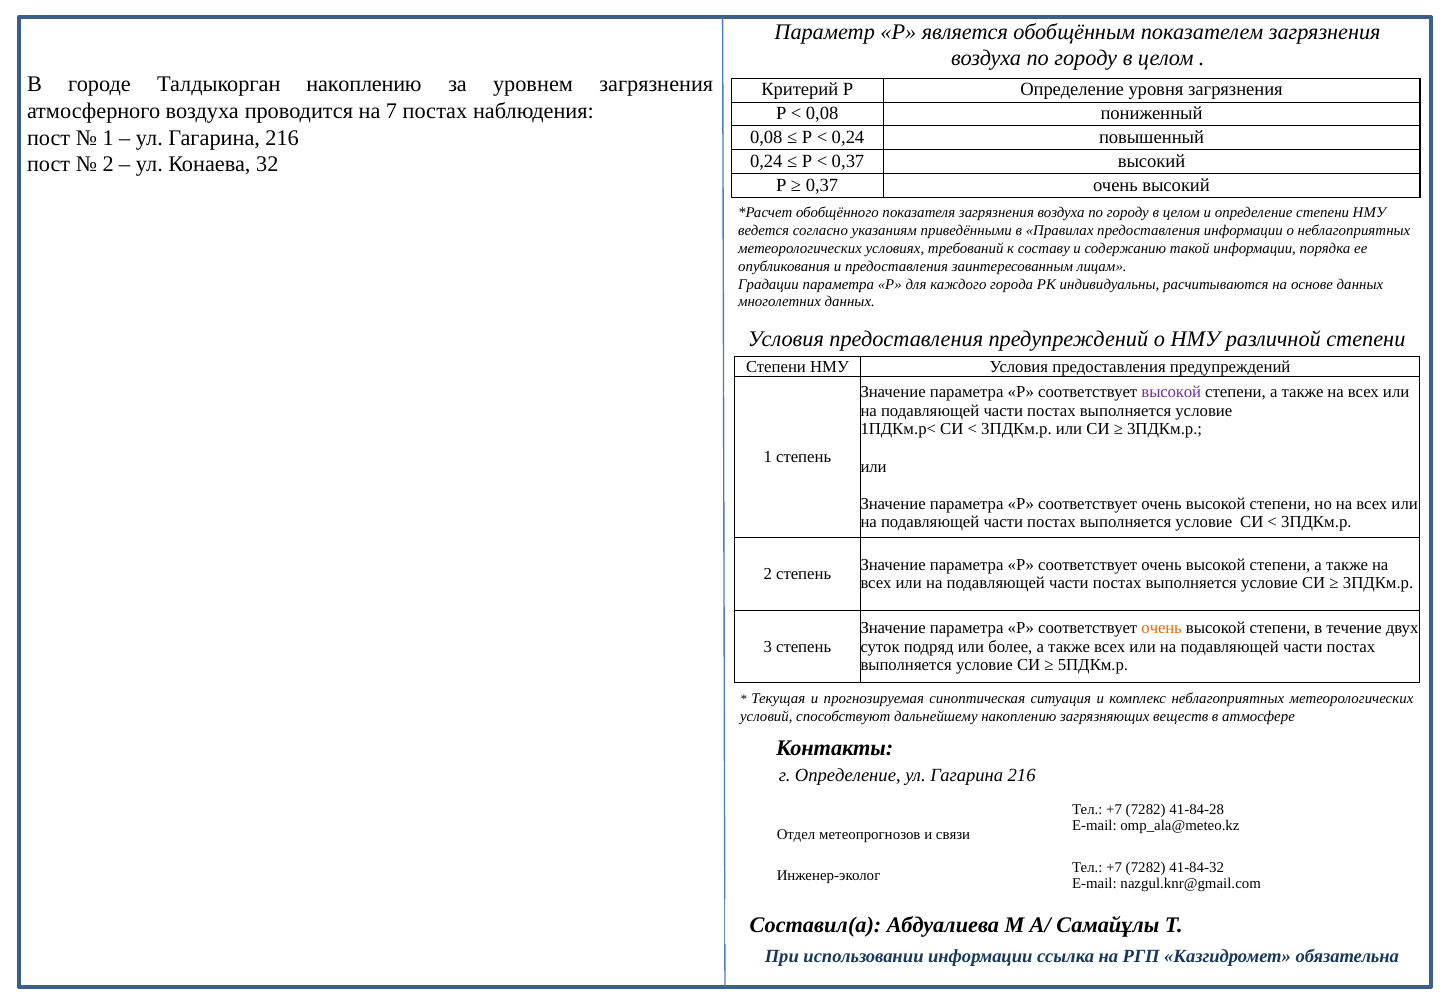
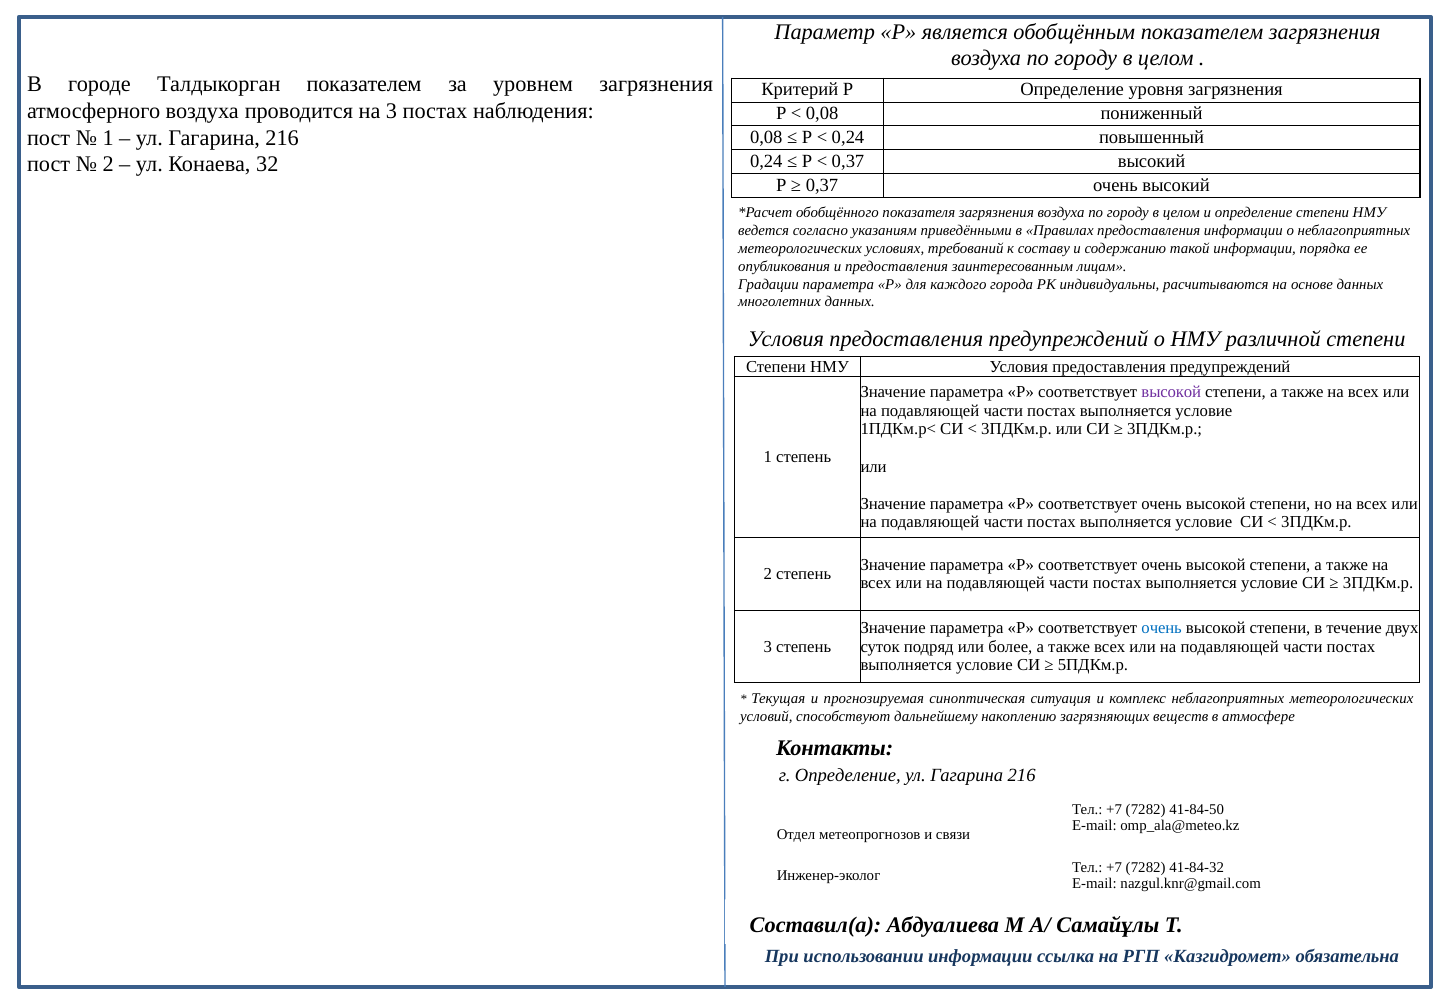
Талдыкорган накоплению: накоплению -> показателем
на 7: 7 -> 3
очень at (1162, 628) colour: orange -> blue
41-84-28: 41-84-28 -> 41-84-50
